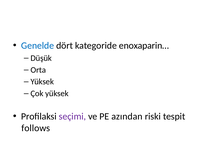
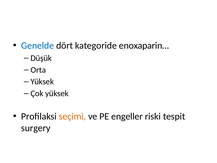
seçimi colour: purple -> orange
azından: azından -> engeller
follows: follows -> surgery
